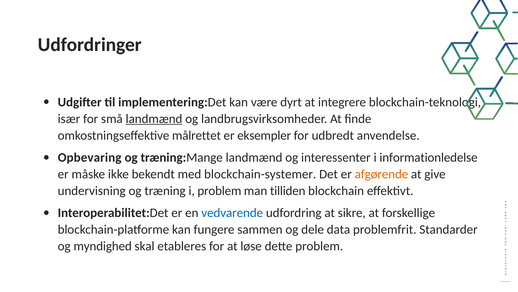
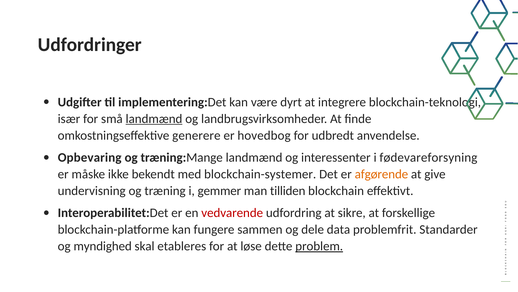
målrettet: målrettet -> generere
eksempler: eksempler -> hovedbog
informationledelse: informationledelse -> fødevareforsyning
i problem: problem -> gemmer
vedvarende colour: blue -> red
problem at (319, 246) underline: none -> present
